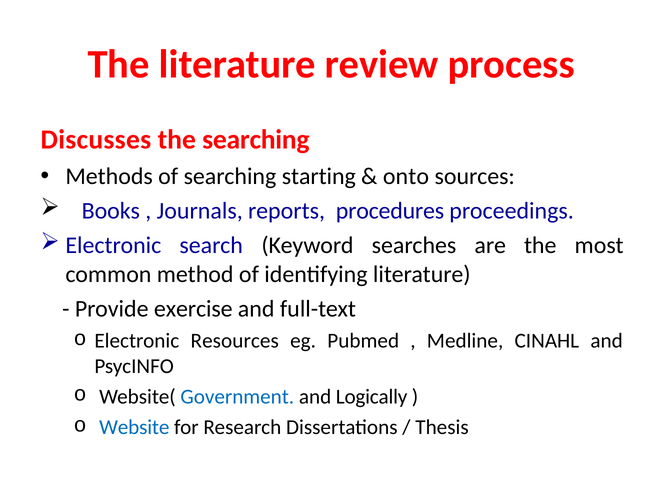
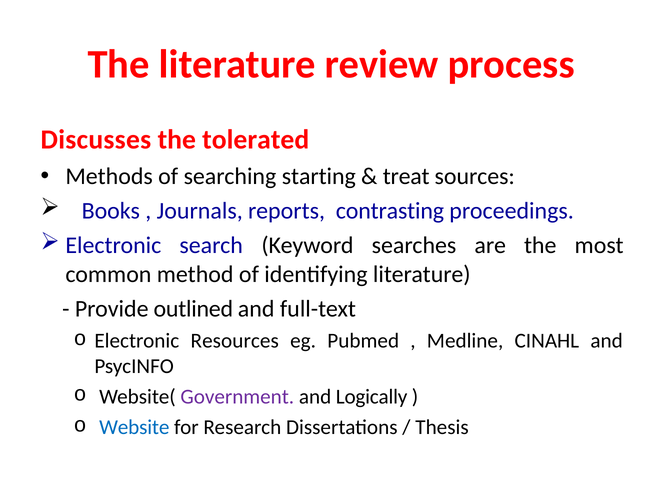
the searching: searching -> tolerated
onto: onto -> treat
procedures: procedures -> contrasting
exercise: exercise -> outlined
Government colour: blue -> purple
